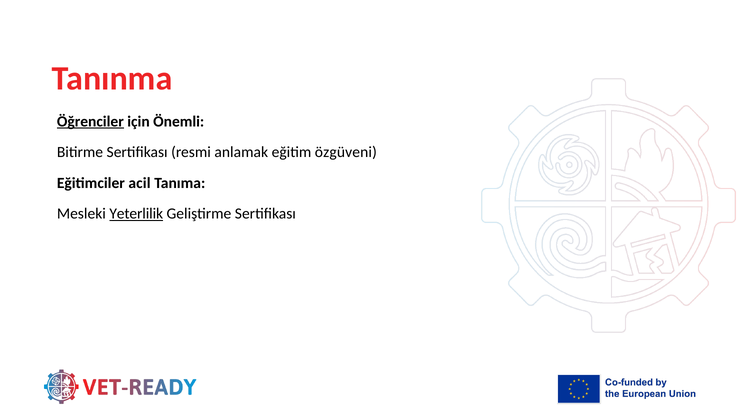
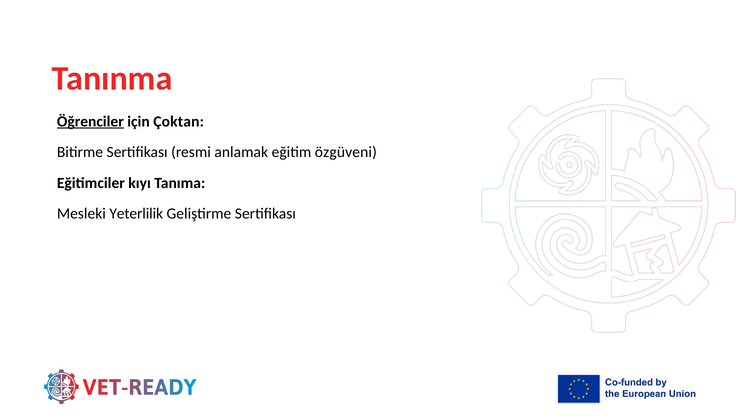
Önemli: Önemli -> Çoktan
acil: acil -> kıyı
Yeterlilik underline: present -> none
